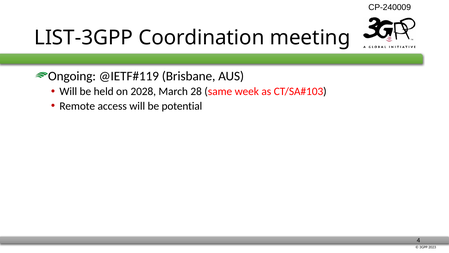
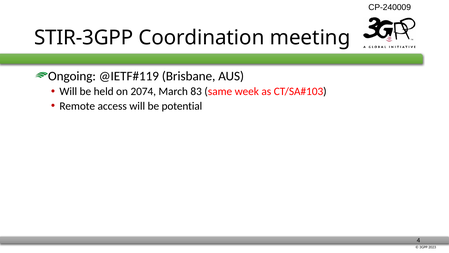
LIST-3GPP: LIST-3GPP -> STIR-3GPP
2028: 2028 -> 2074
28: 28 -> 83
